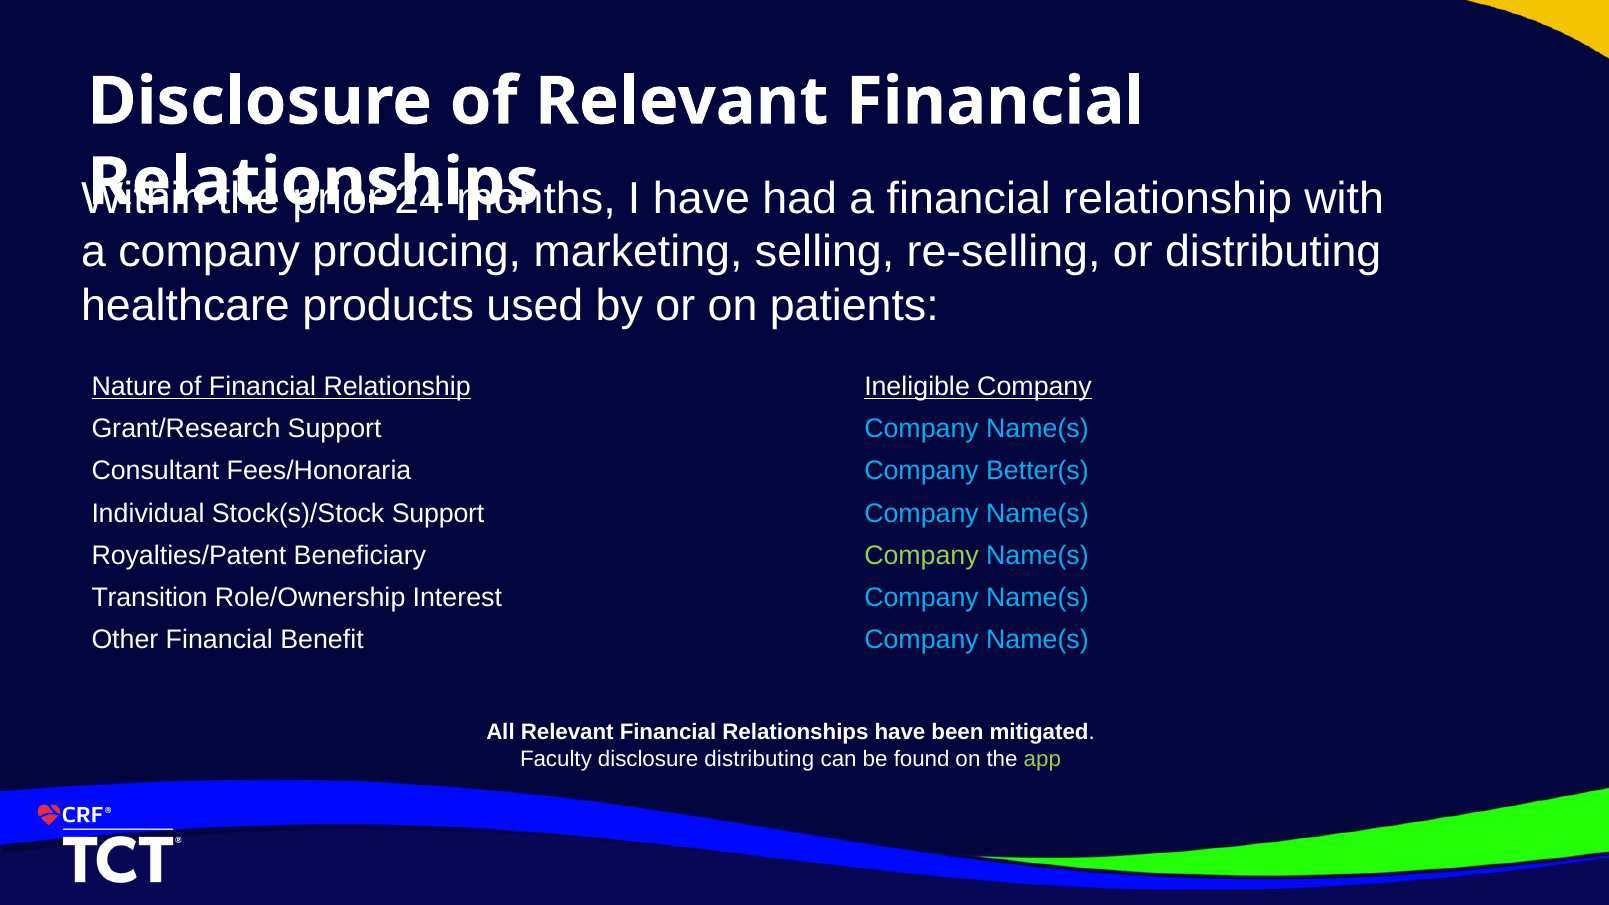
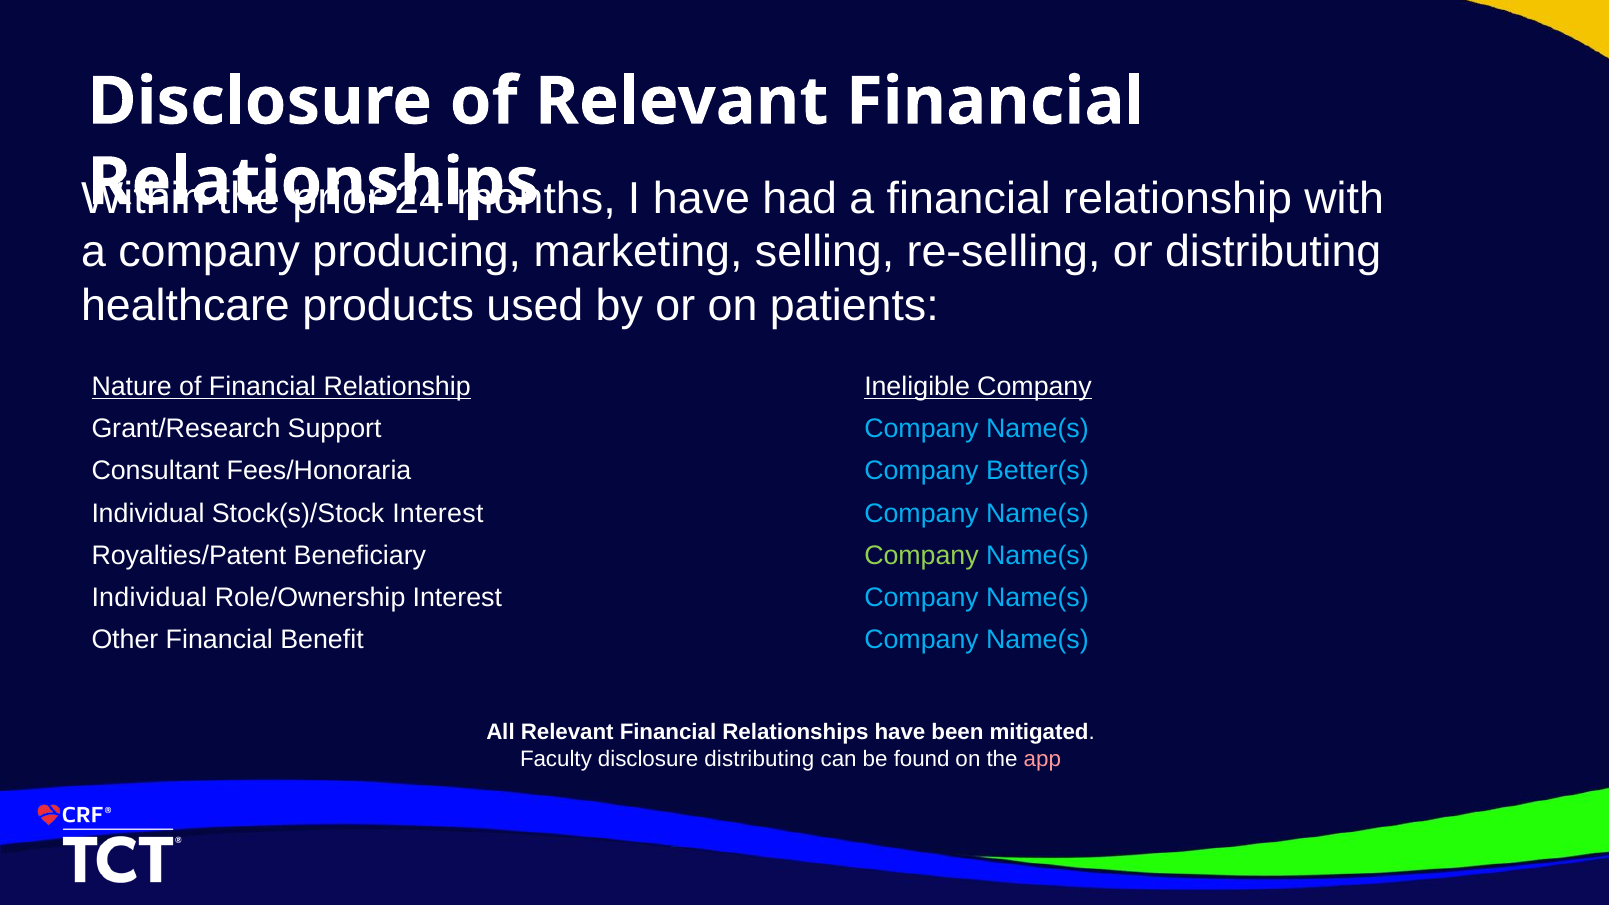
Stock(s)/Stock Support: Support -> Interest
Transition at (150, 598): Transition -> Individual
app colour: light green -> pink
